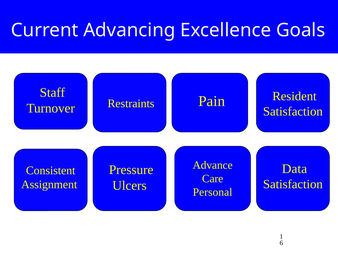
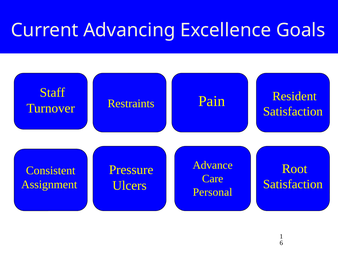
Data: Data -> Root
